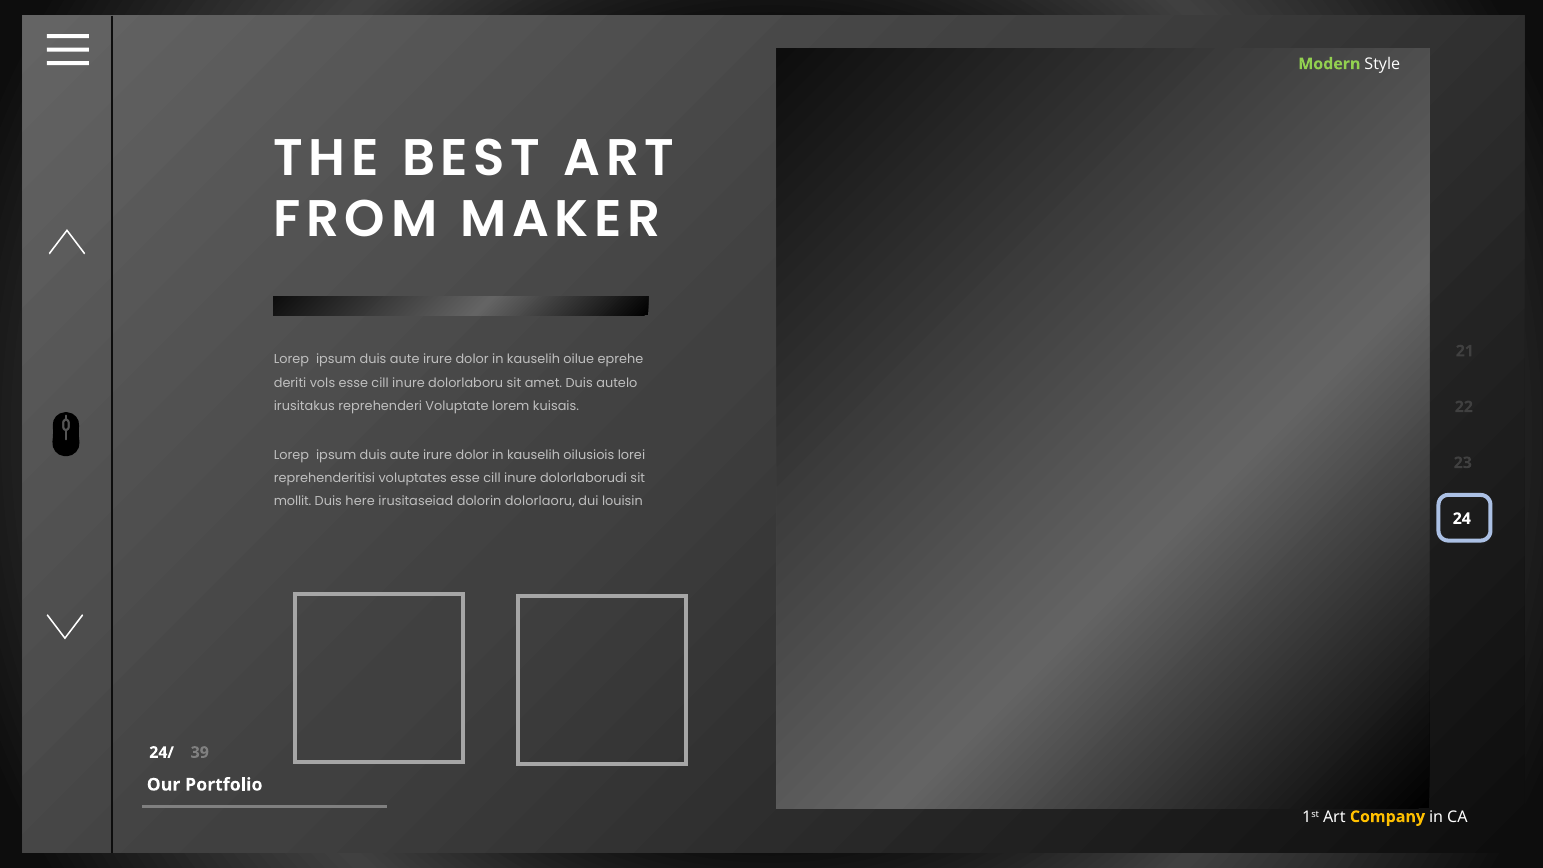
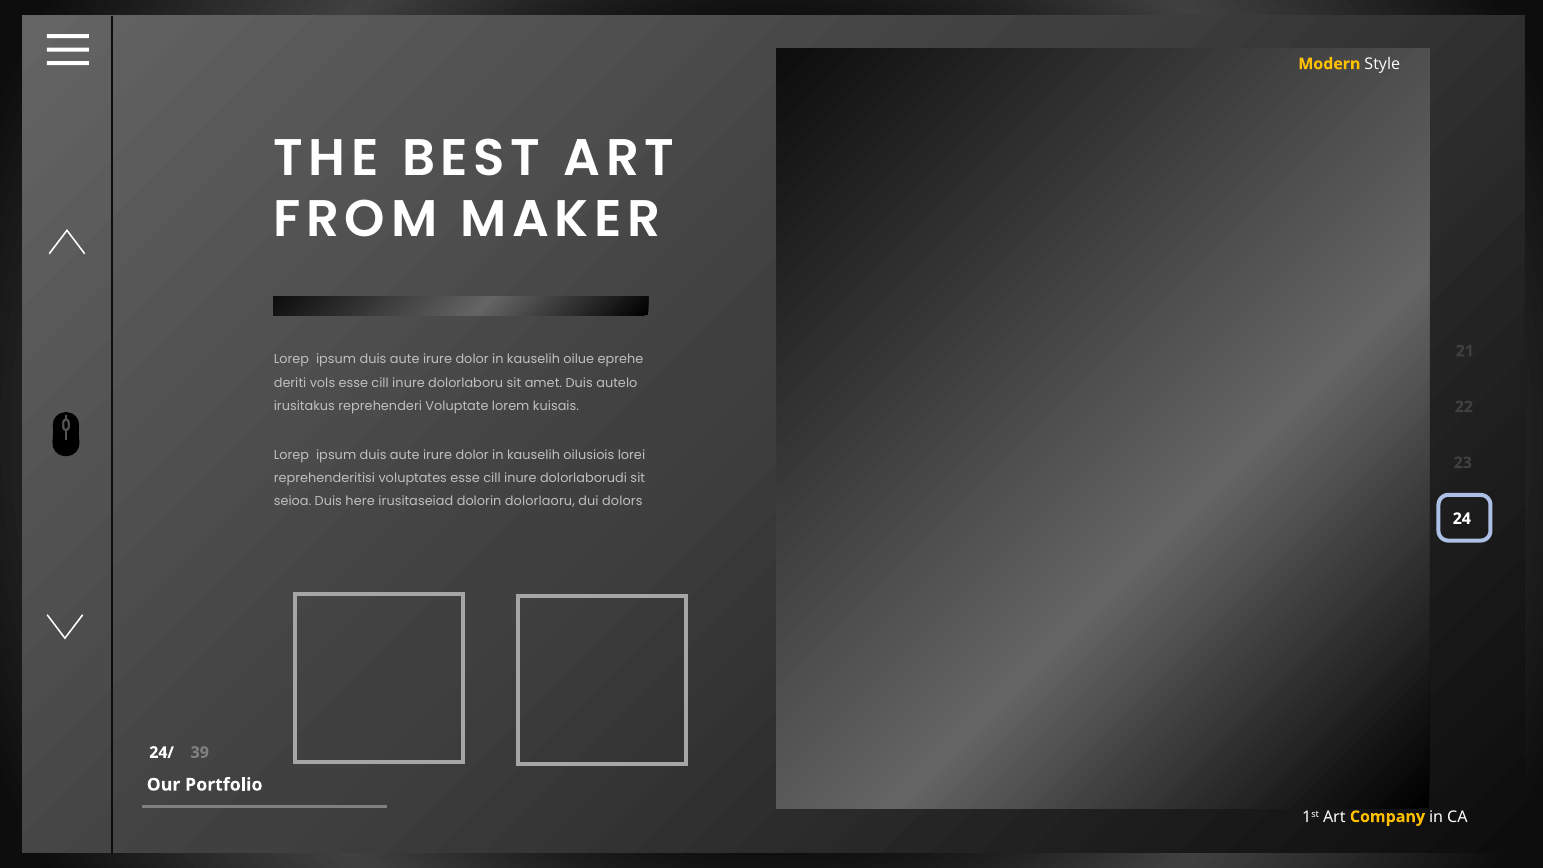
Modern colour: light green -> yellow
mollit: mollit -> seioa
louisin: louisin -> dolors
